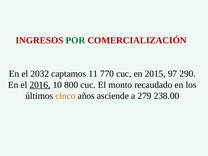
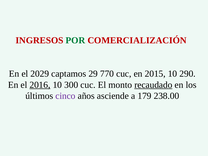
2032: 2032 -> 2029
11: 11 -> 29
2015 97: 97 -> 10
800: 800 -> 300
recaudado underline: none -> present
cinco colour: orange -> purple
279: 279 -> 179
